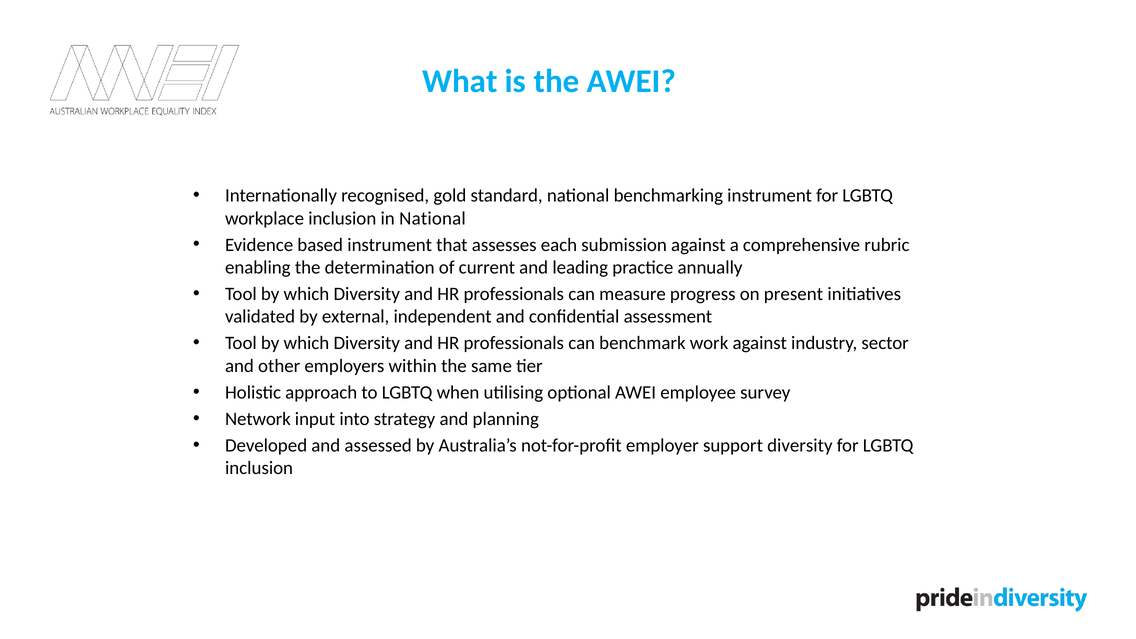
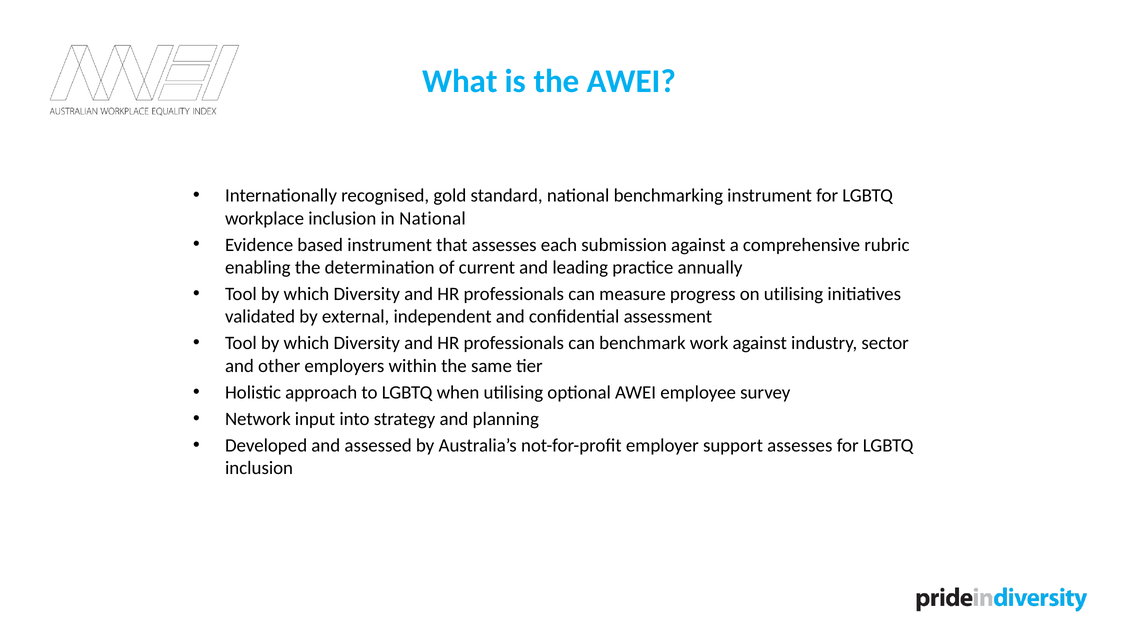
on present: present -> utilising
support diversity: diversity -> assesses
